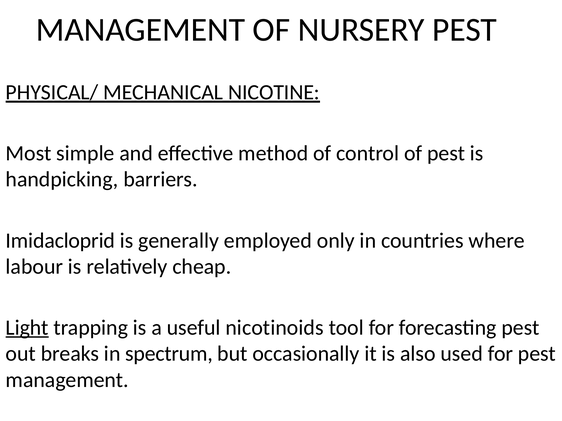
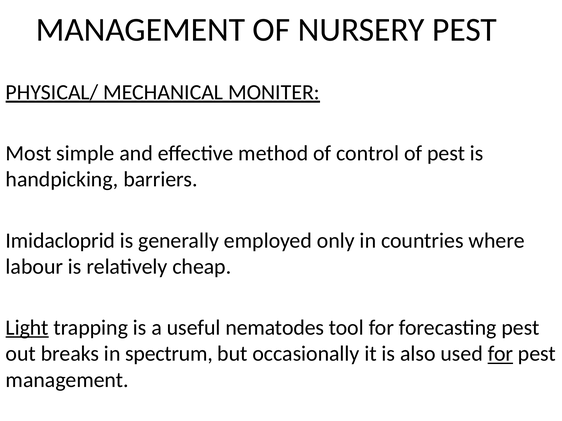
NICOTINE: NICOTINE -> MONITER
nicotinoids: nicotinoids -> nematodes
for at (500, 354) underline: none -> present
